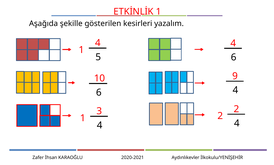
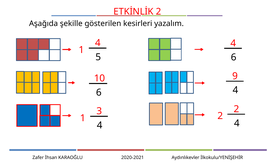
ETKİNLİK 1: 1 -> 2
